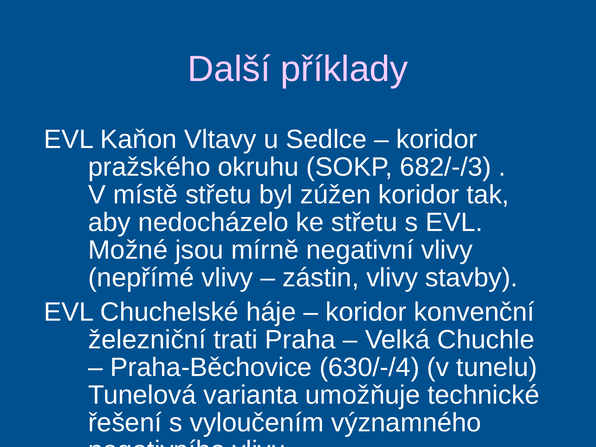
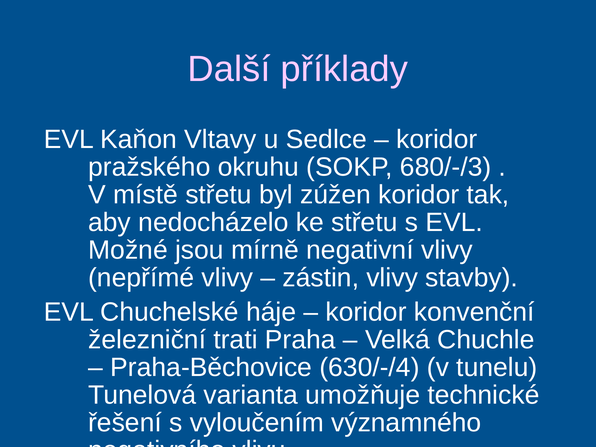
682/-/3: 682/-/3 -> 680/-/3
